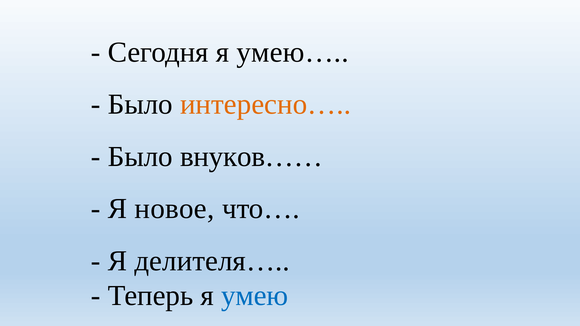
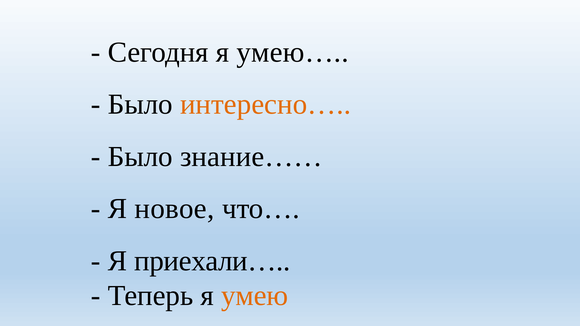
внуков……: внуков…… -> знание……
делителя…: делителя… -> приехали…
умею colour: blue -> orange
